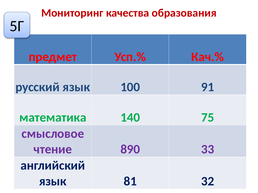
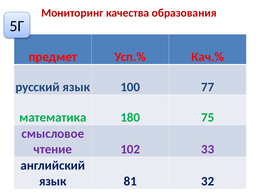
91: 91 -> 77
140: 140 -> 180
890: 890 -> 102
